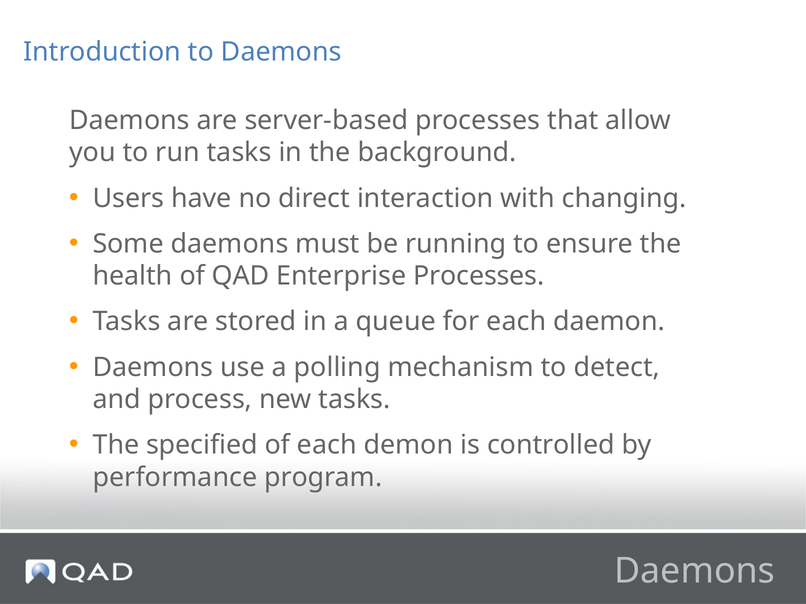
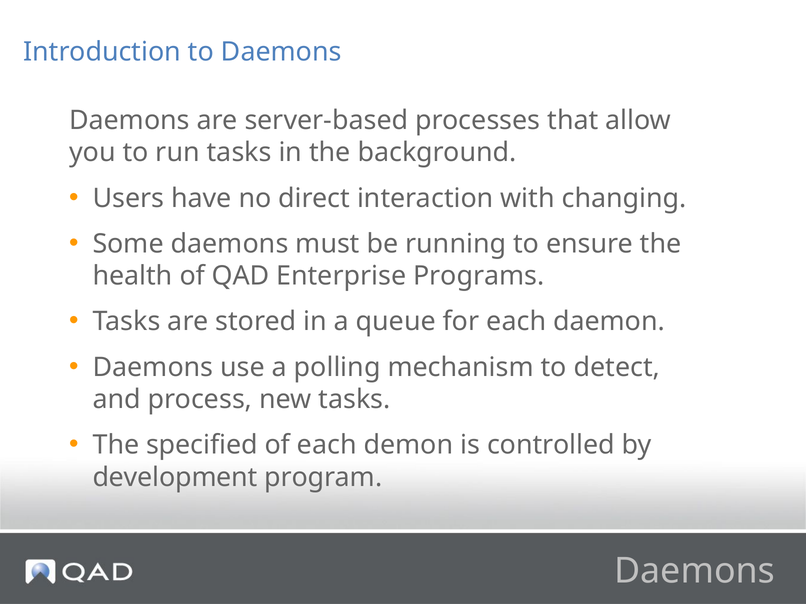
Enterprise Processes: Processes -> Programs
performance: performance -> development
